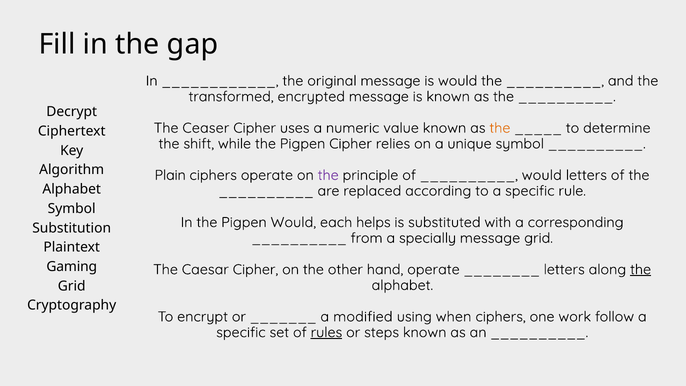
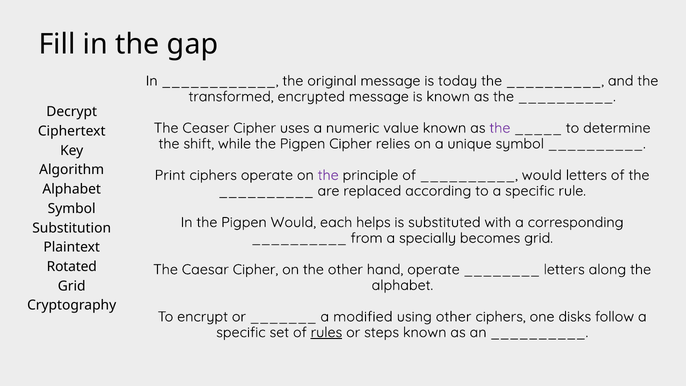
is would: would -> today
the at (500, 128) colour: orange -> purple
Plain: Plain -> Print
specially message: message -> becomes
Gaming: Gaming -> Rotated
the at (641, 269) underline: present -> none
using when: when -> other
work: work -> disks
